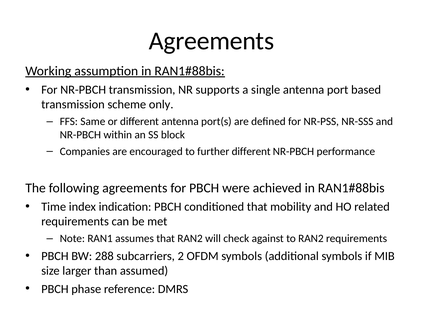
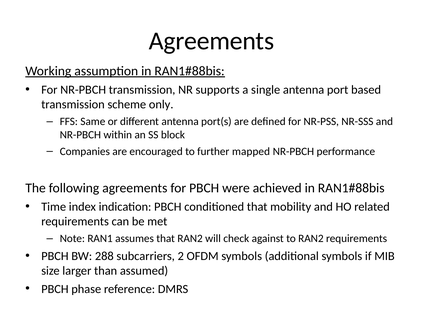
further different: different -> mapped
